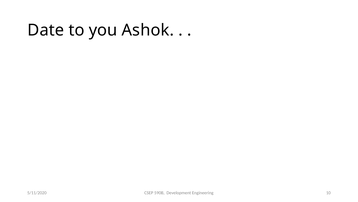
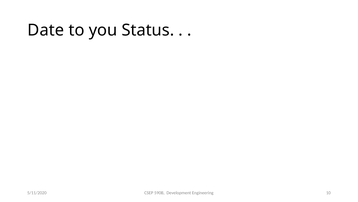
Ashok: Ashok -> Status
